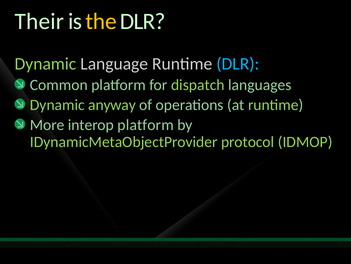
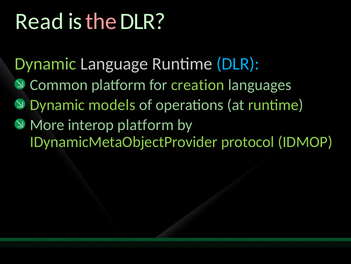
Their: Their -> Read
the colour: yellow -> pink
dispatch: dispatch -> creation
anyway: anyway -> models
